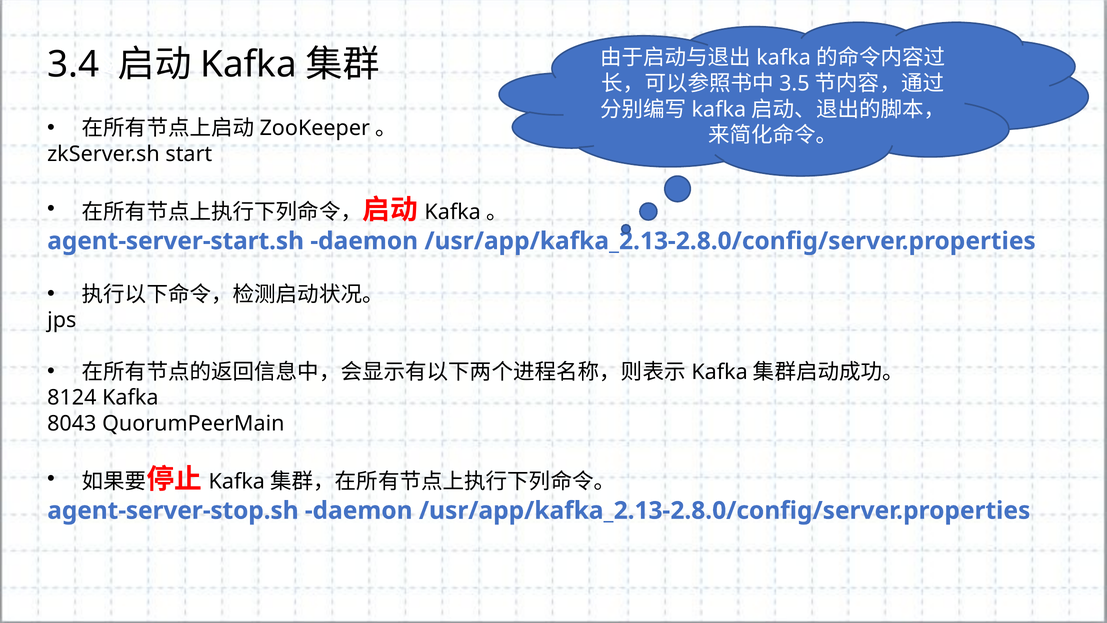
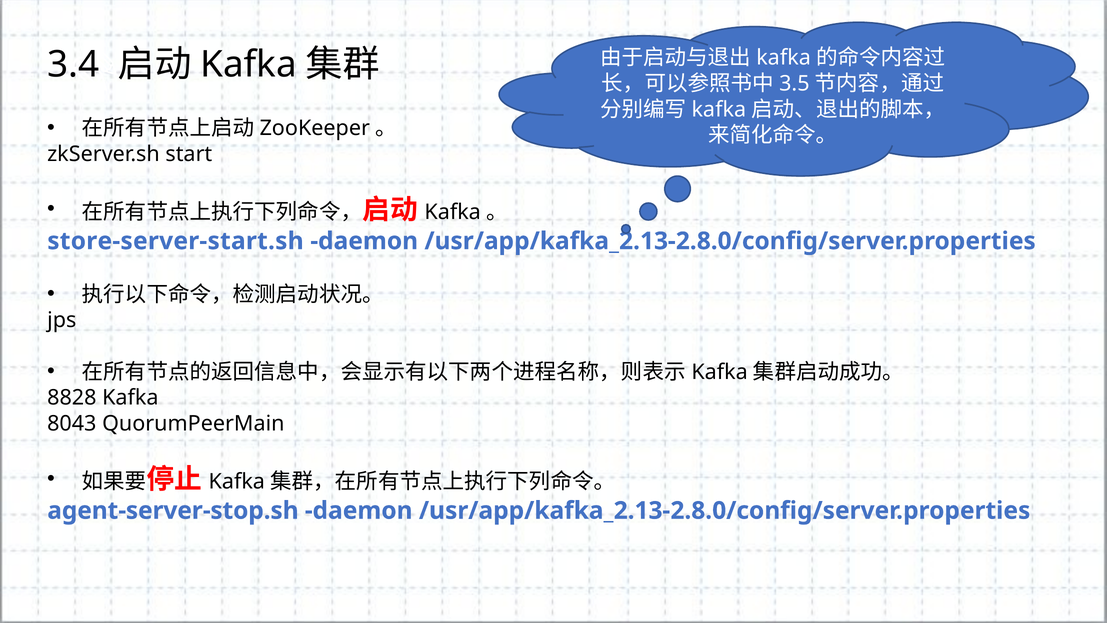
agent-server-start.sh: agent-server-start.sh -> store-server-start.sh
8124: 8124 -> 8828
